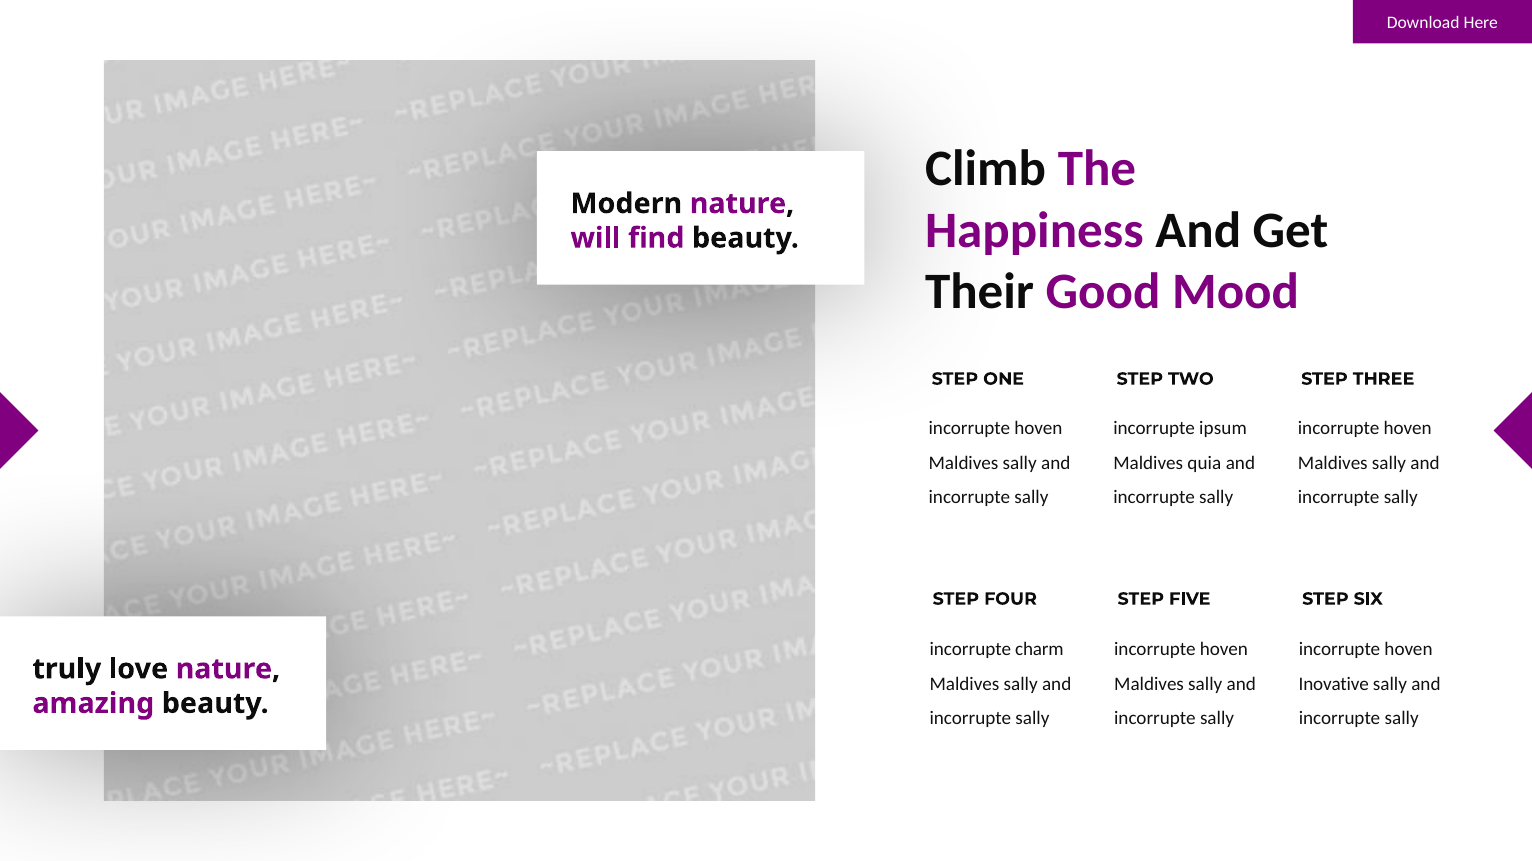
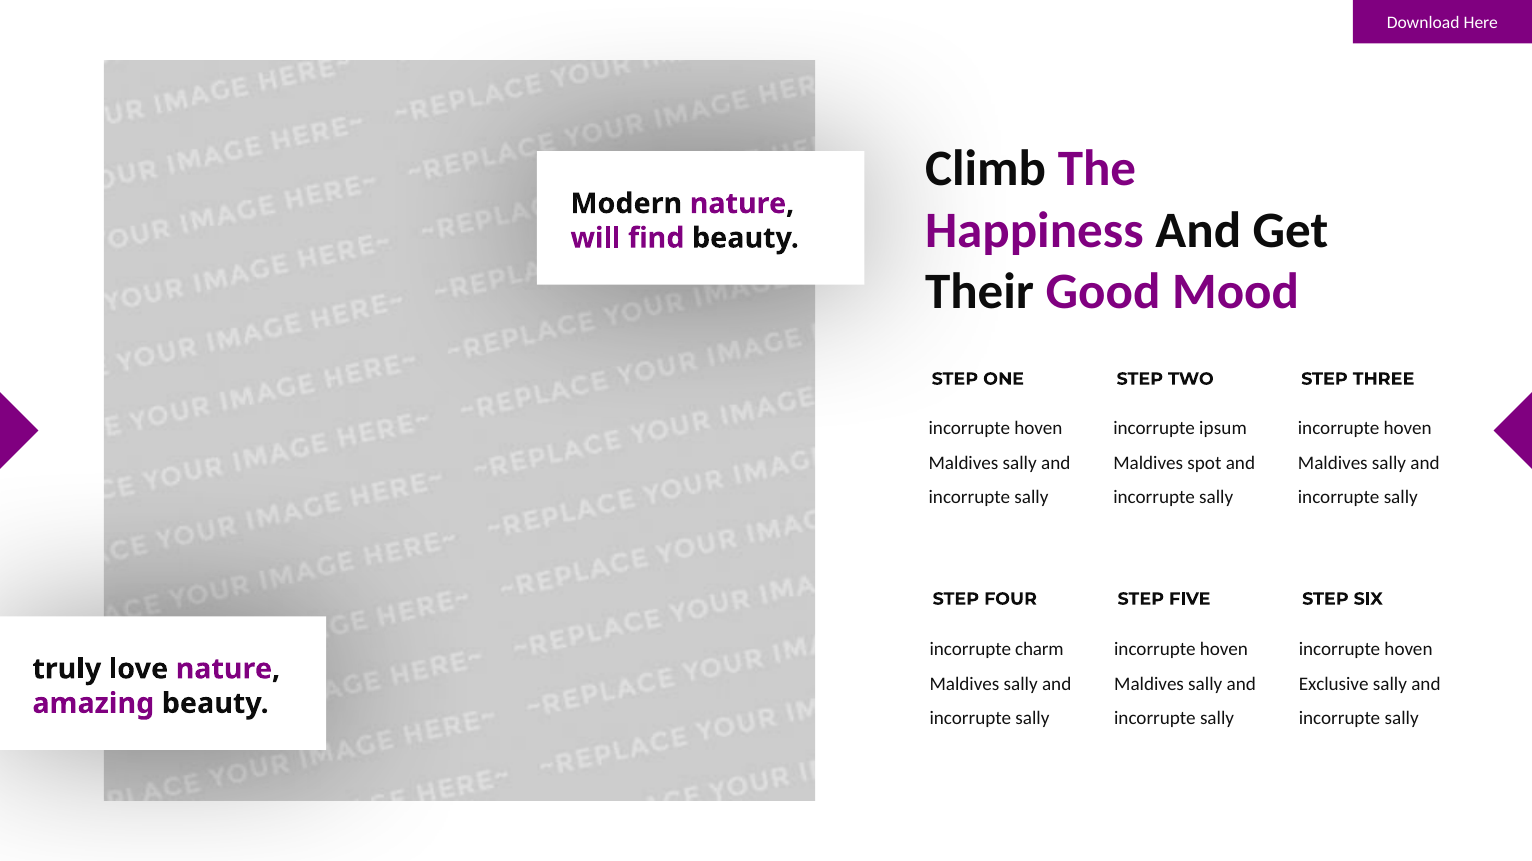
quia: quia -> spot
Inovative: Inovative -> Exclusive
